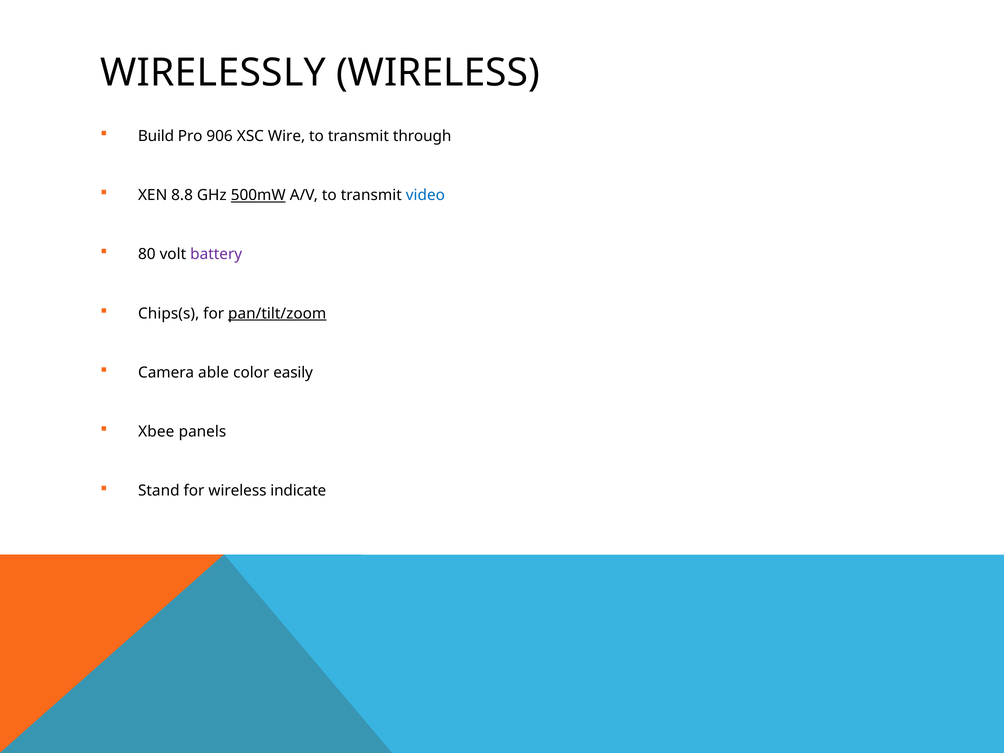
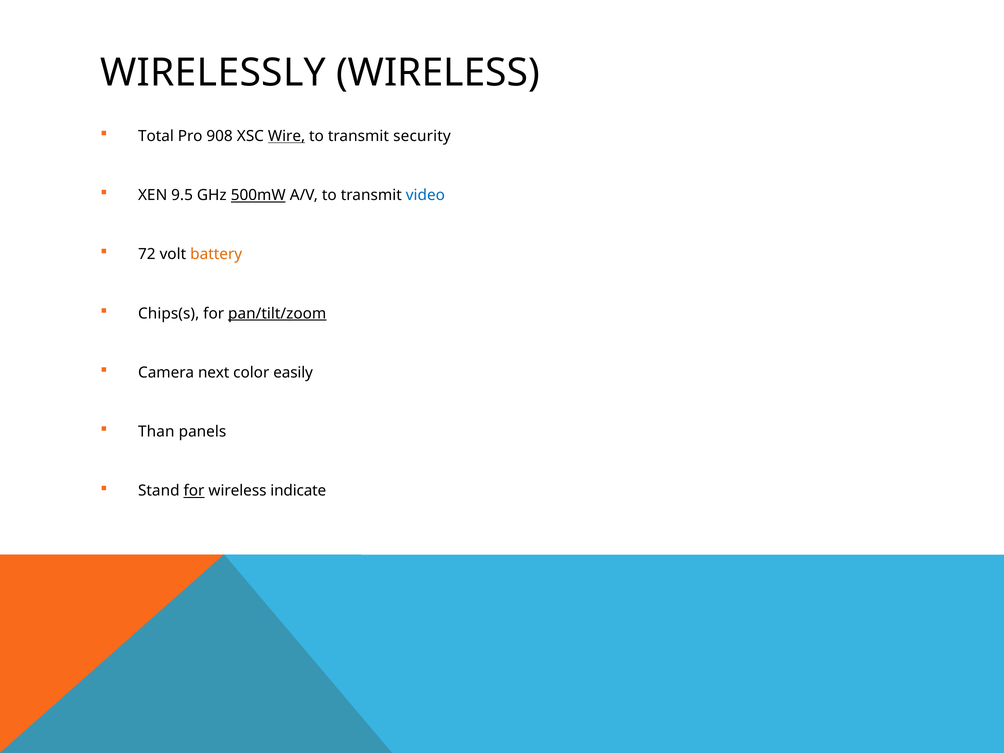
Build: Build -> Total
906: 906 -> 908
Wire underline: none -> present
through: through -> security
8.8: 8.8 -> 9.5
80: 80 -> 72
battery colour: purple -> orange
able: able -> next
Xbee: Xbee -> Than
for at (194, 491) underline: none -> present
